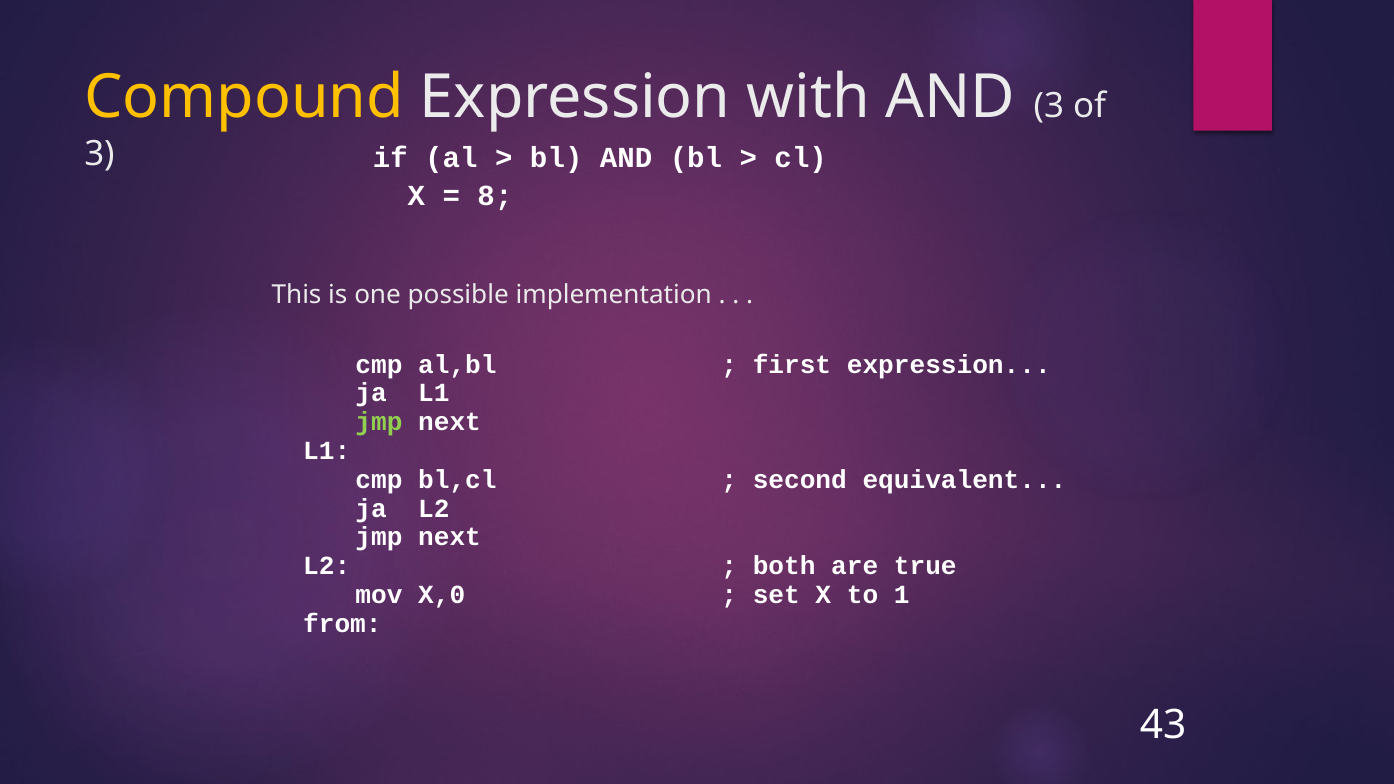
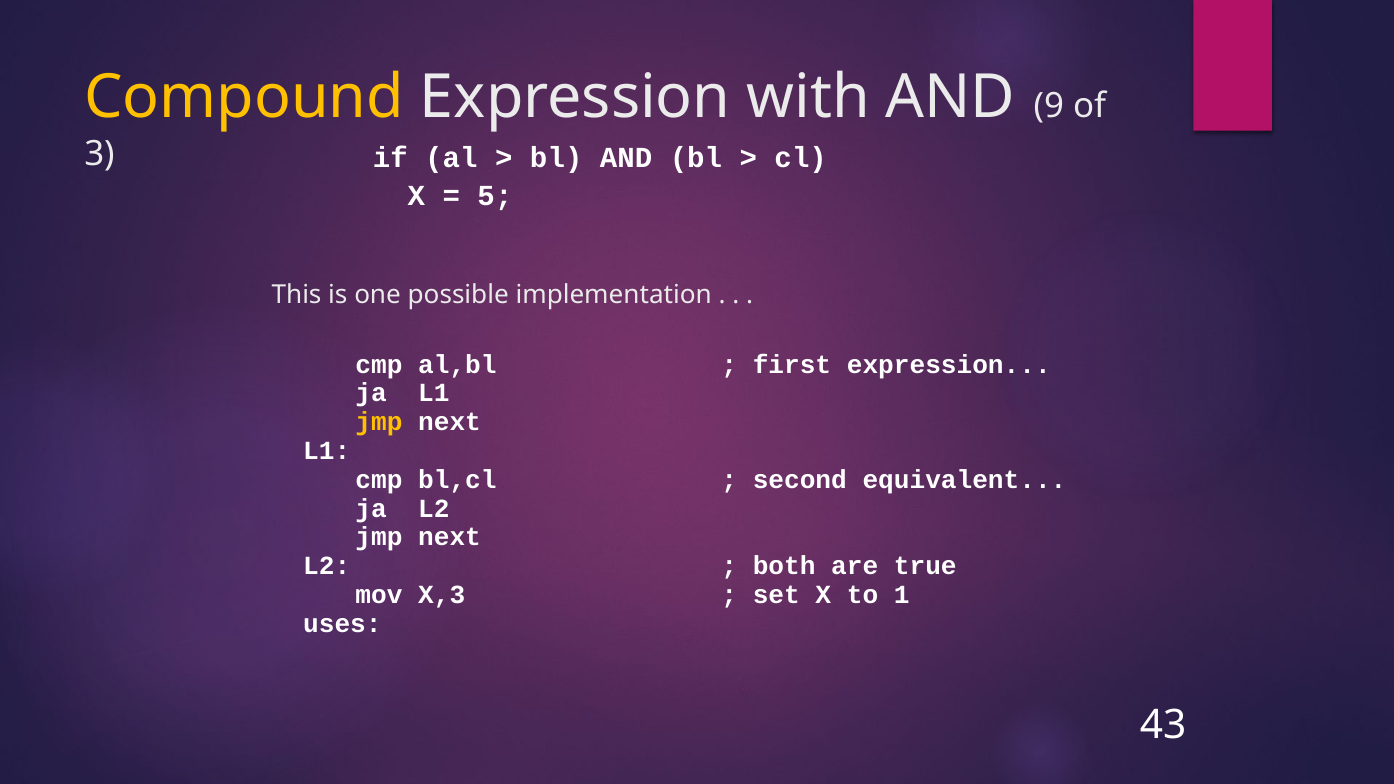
AND 3: 3 -> 9
8: 8 -> 5
jmp at (379, 422) colour: light green -> yellow
X,0: X,0 -> X,3
from: from -> uses
